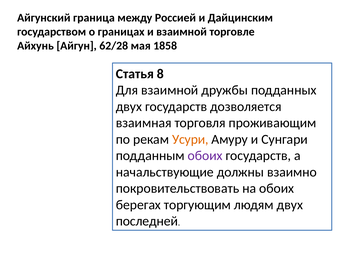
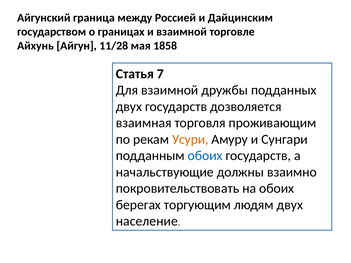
62/28: 62/28 -> 11/28
8: 8 -> 7
обоих at (205, 156) colour: purple -> blue
последней: последней -> население
